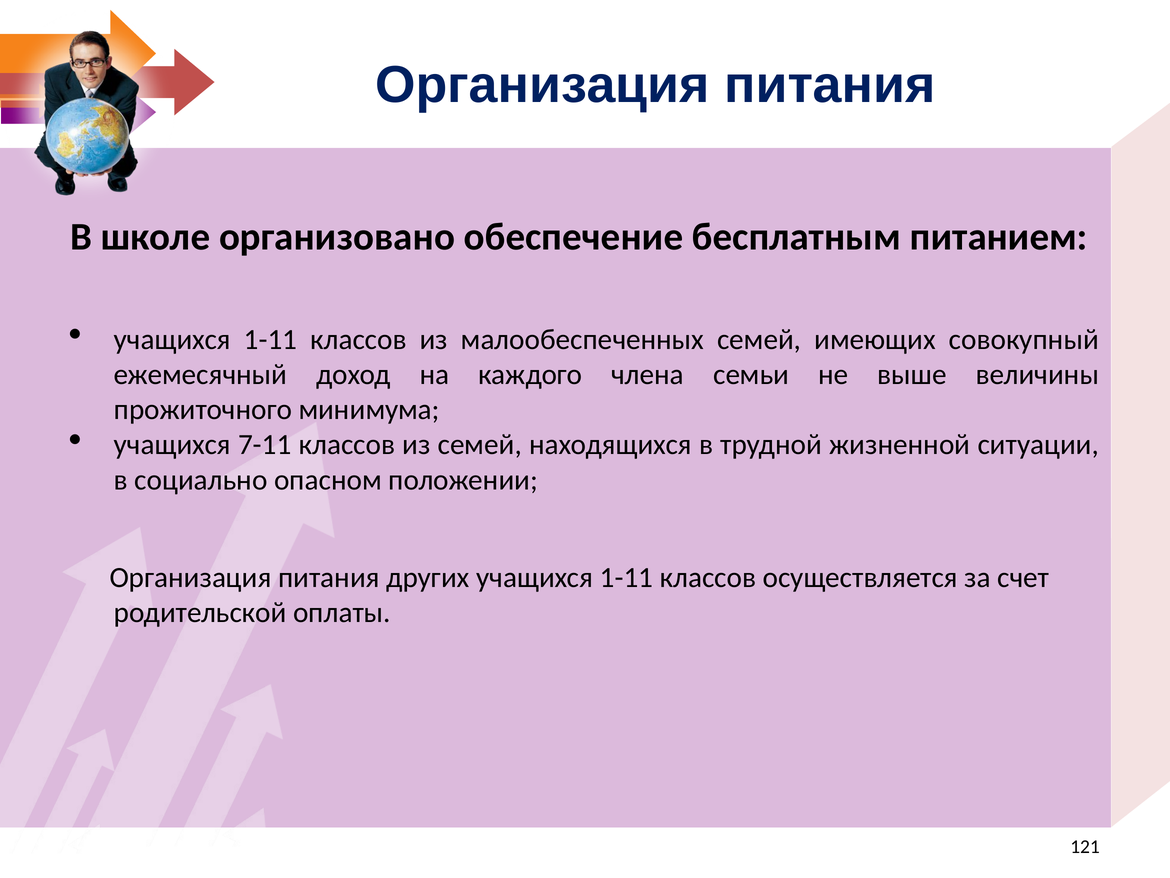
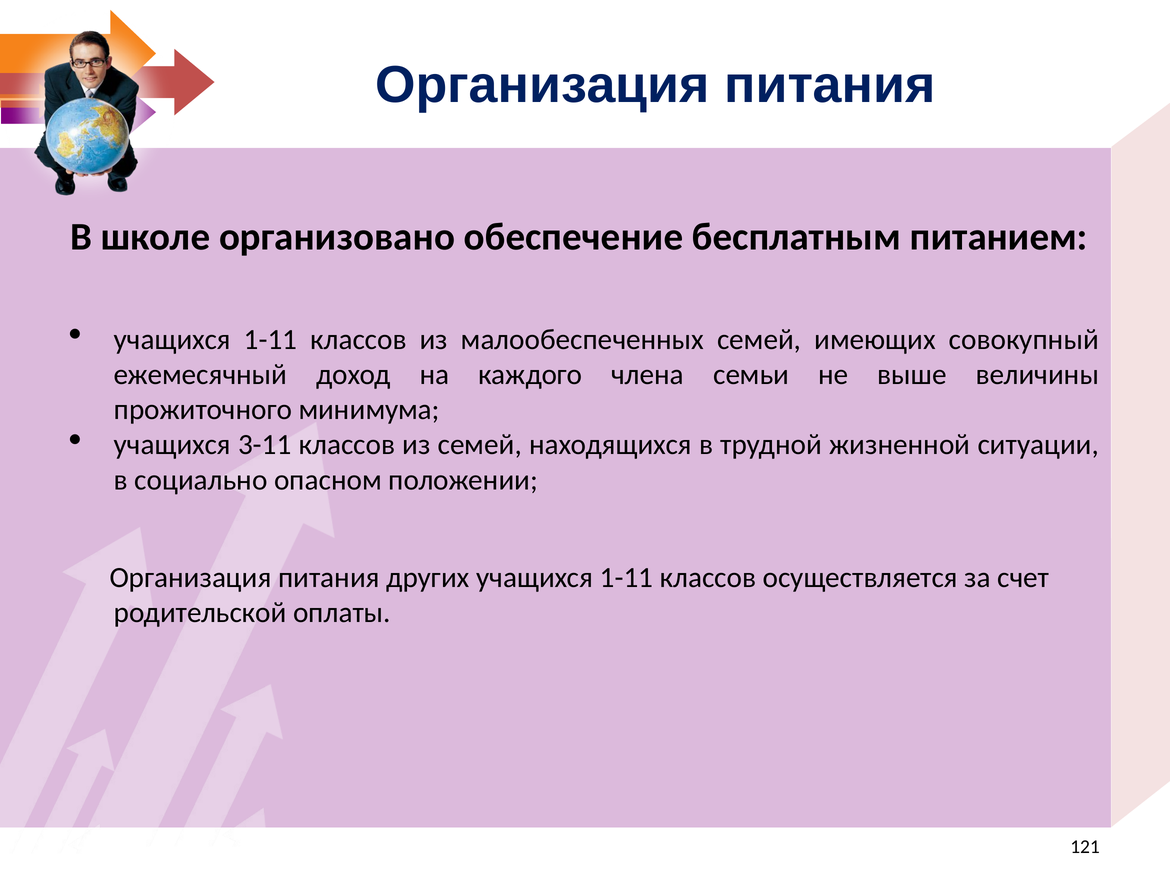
7-11: 7-11 -> 3-11
